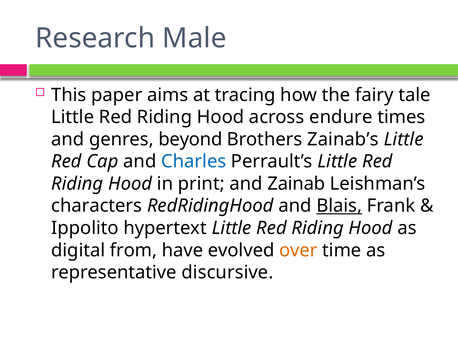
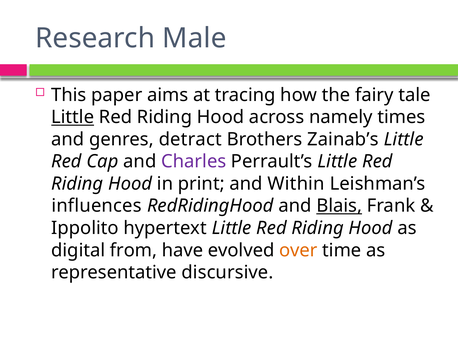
Little at (73, 117) underline: none -> present
endure: endure -> namely
beyond: beyond -> detract
Charles colour: blue -> purple
Zainab: Zainab -> Within
characters: characters -> influences
